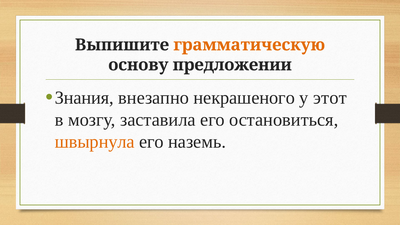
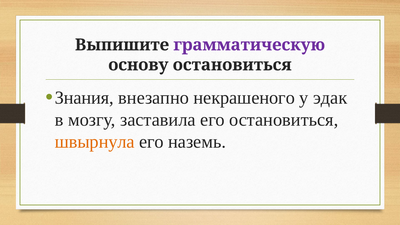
грамматическую colour: orange -> purple
основу предложении: предложении -> остановиться
этот: этот -> эдак
